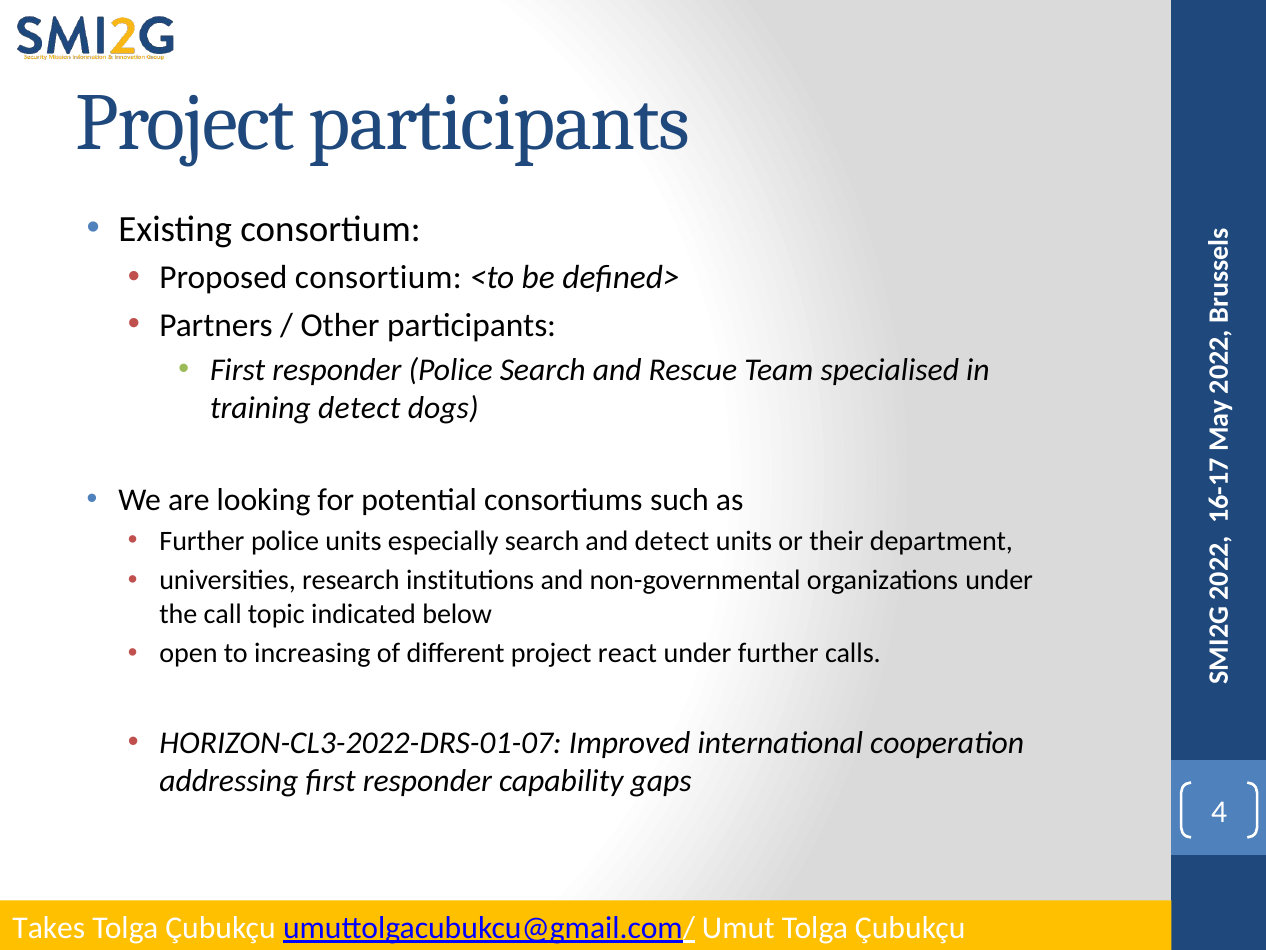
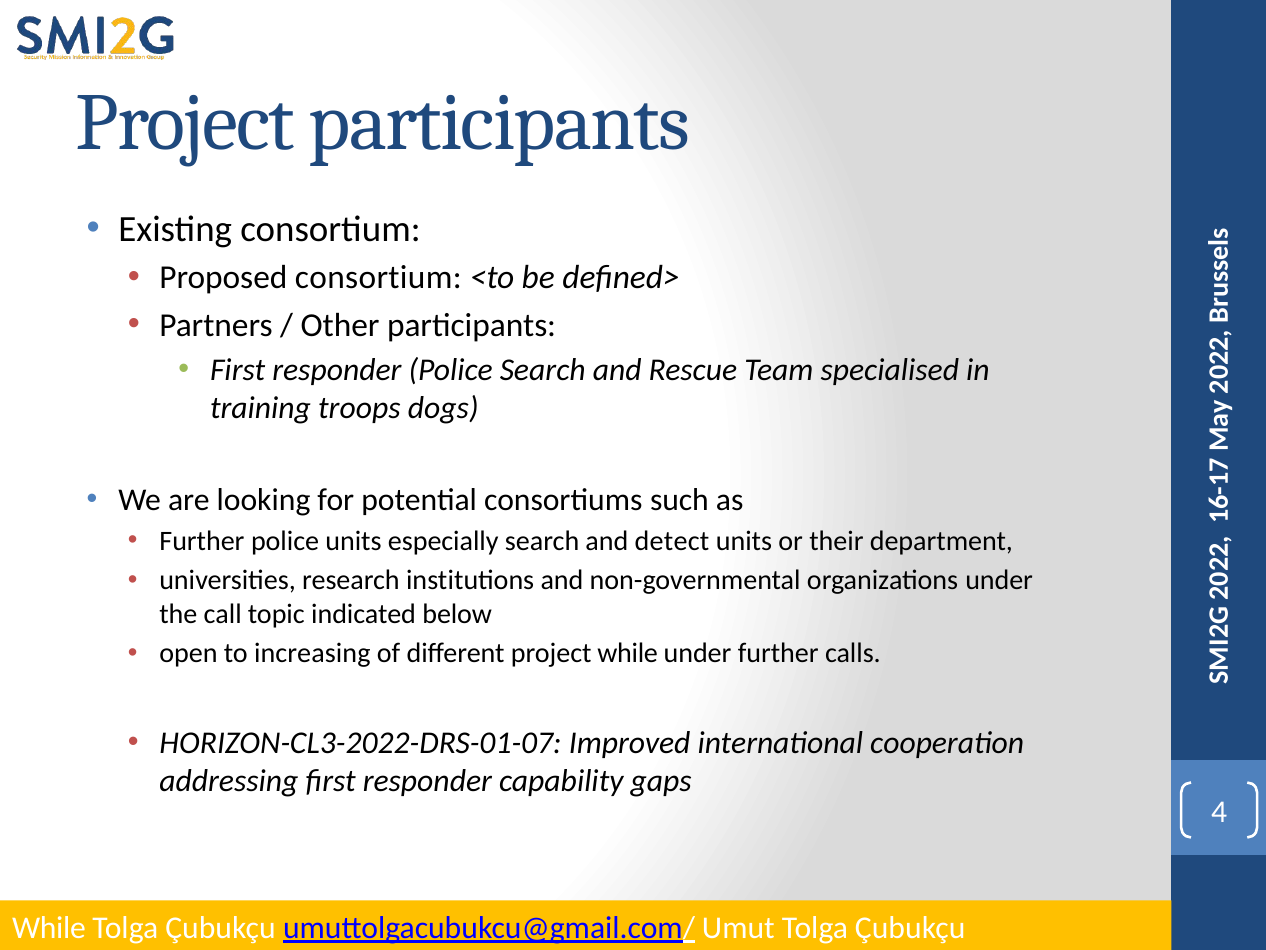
training detect: detect -> troops
project react: react -> while
Takes at (49, 927): Takes -> While
